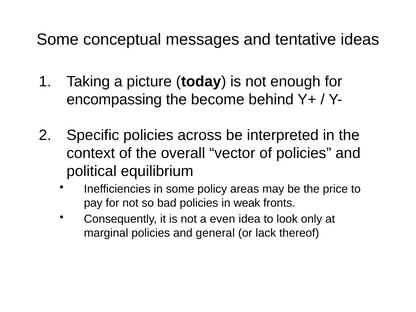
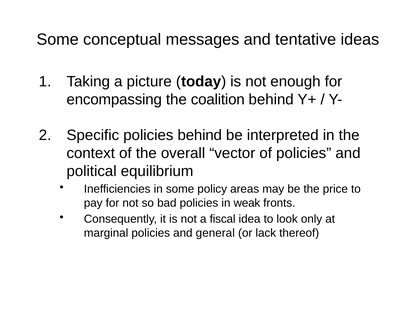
become: become -> coalition
policies across: across -> behind
even: even -> fiscal
